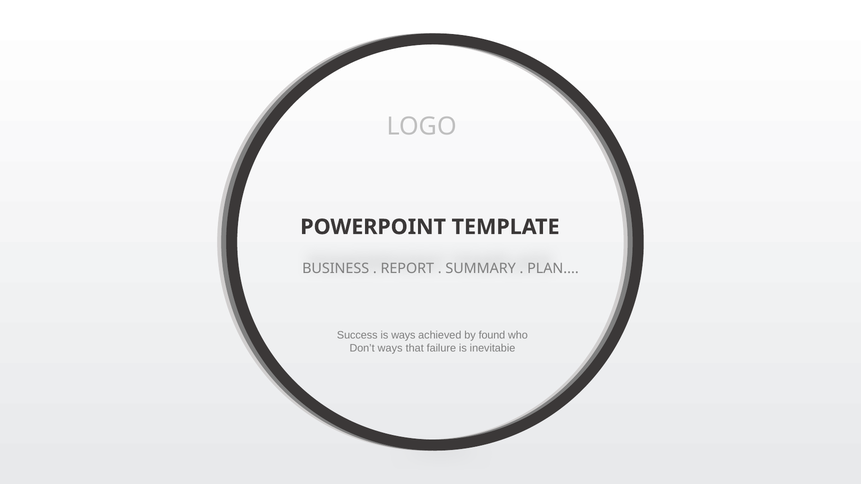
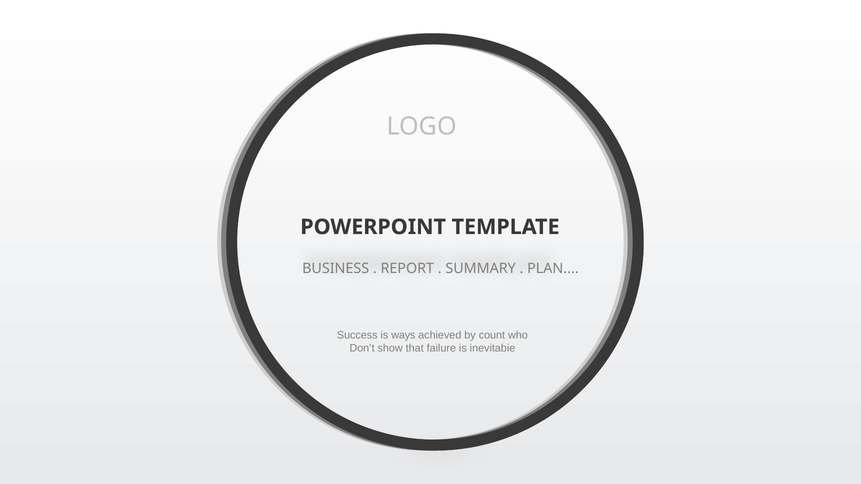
found: found -> count
Don’t ways: ways -> show
